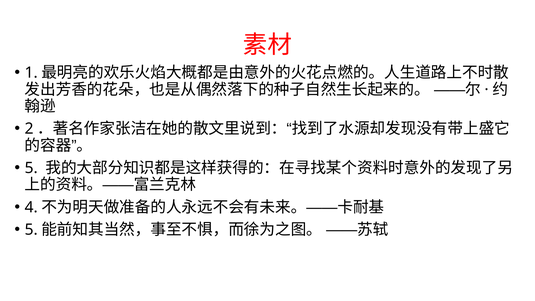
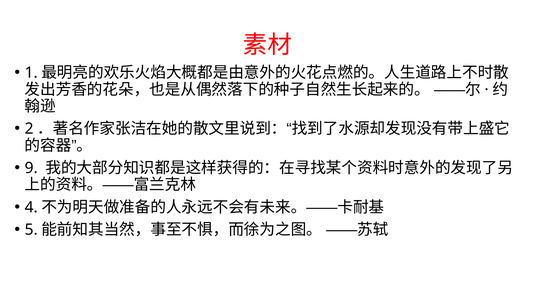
5 at (31, 168): 5 -> 9
